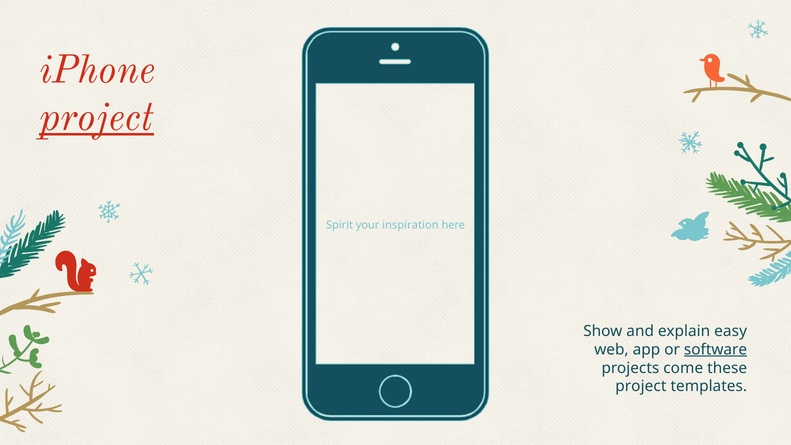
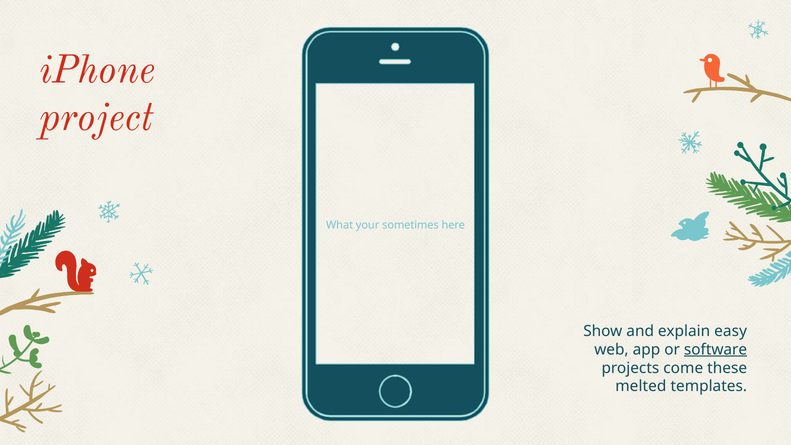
project at (97, 117) underline: present -> none
Spirit: Spirit -> What
inspiration: inspiration -> sometimes
project at (641, 386): project -> melted
